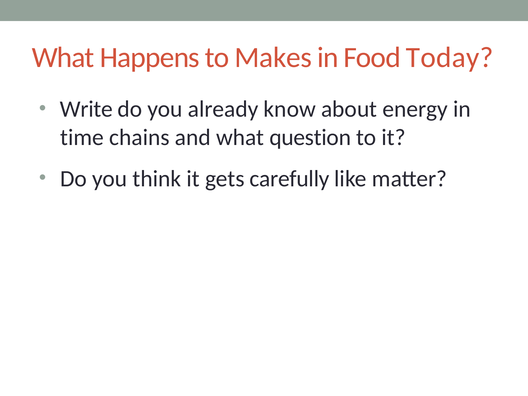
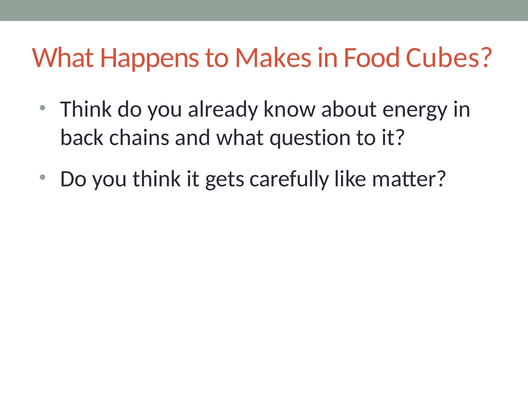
Today: Today -> Cubes
Write at (86, 109): Write -> Think
time: time -> back
